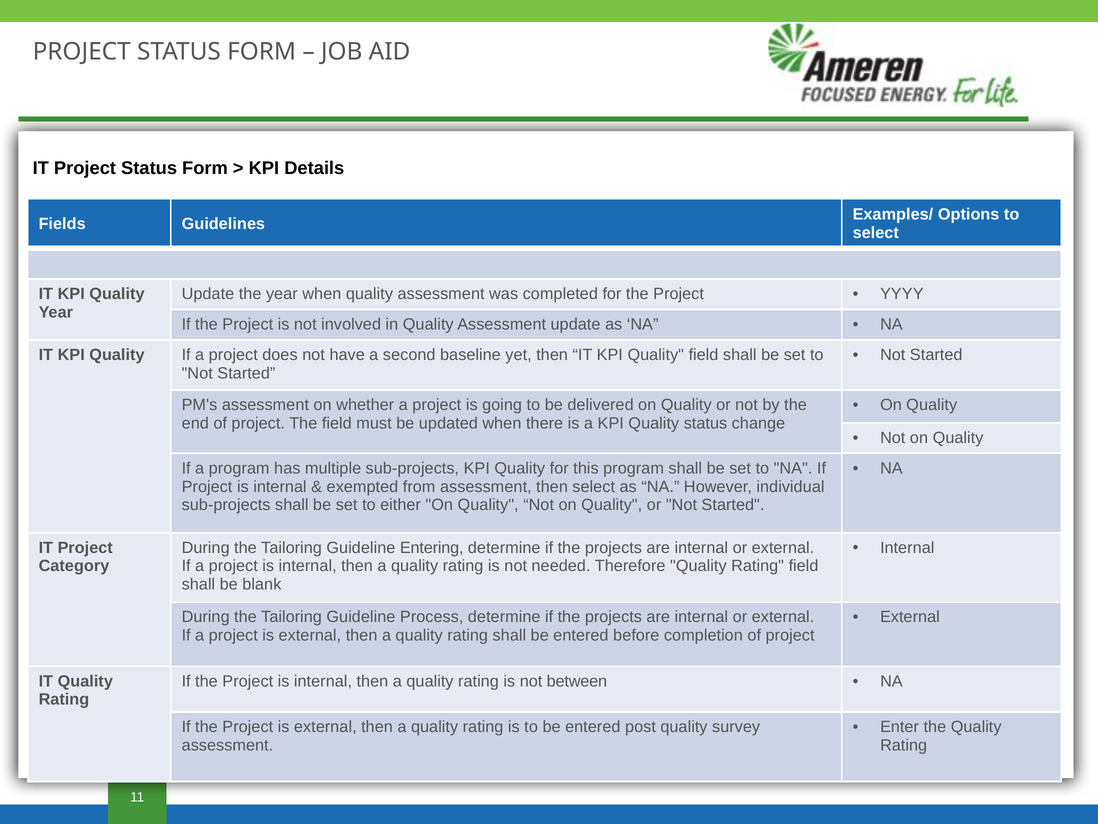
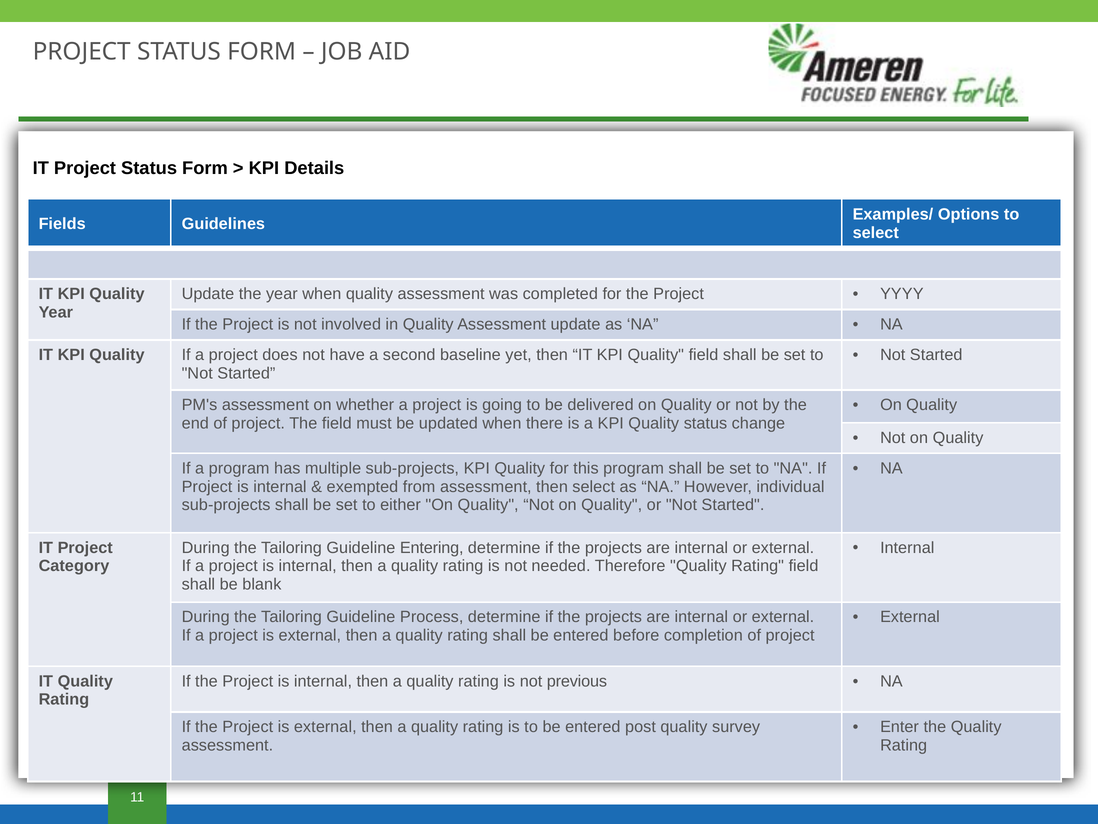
between: between -> previous
